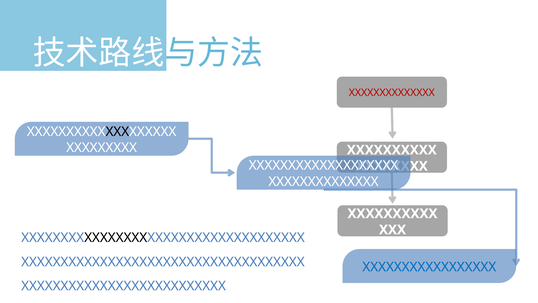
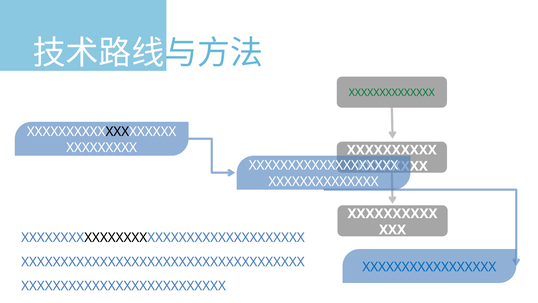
XXXXXXXXXXXXXX at (392, 93) colour: red -> green
